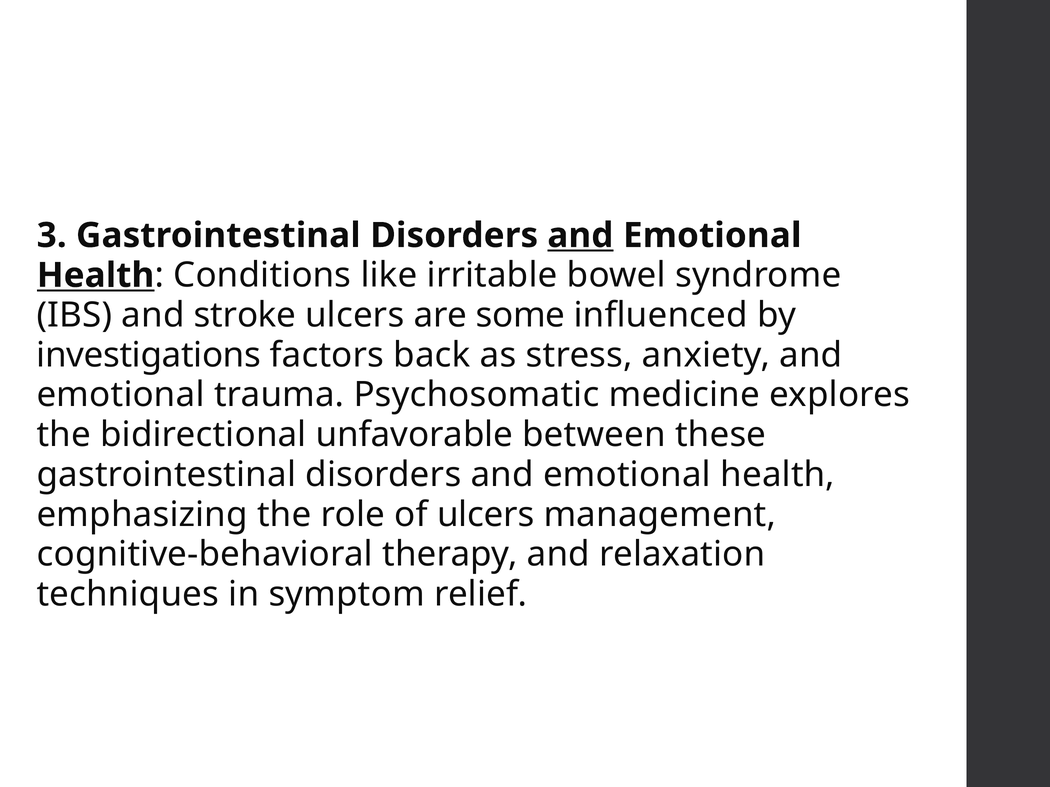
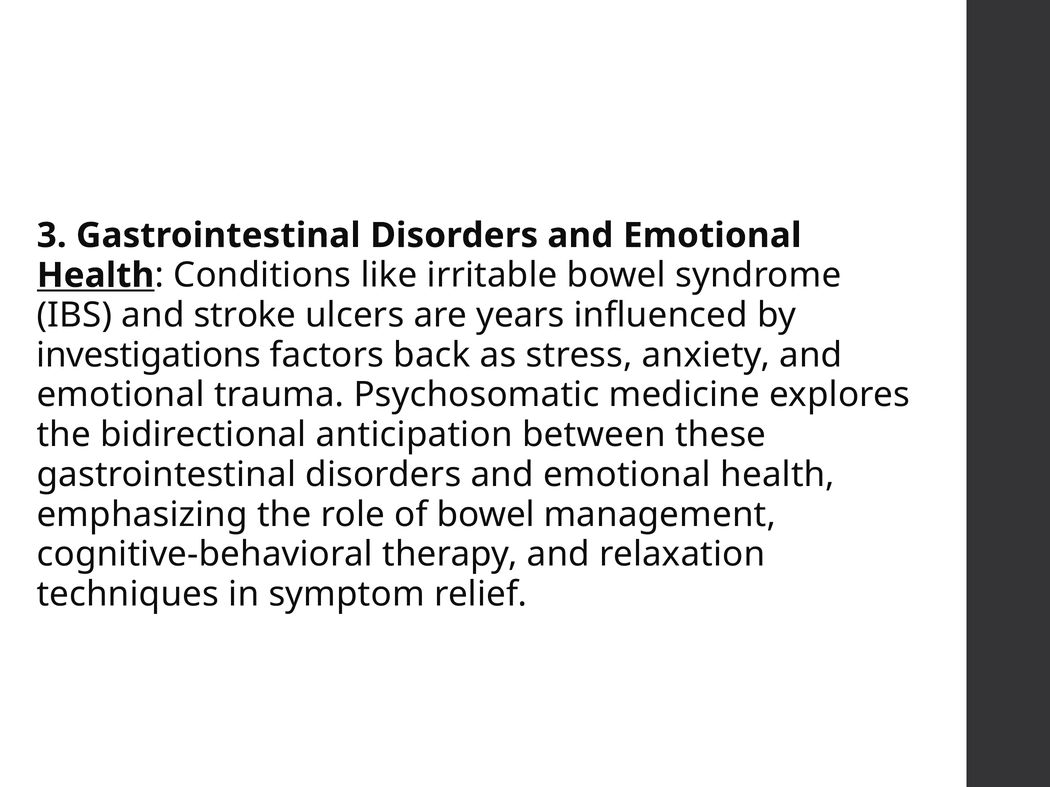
and at (580, 236) underline: present -> none
some: some -> years
unfavorable: unfavorable -> anticipation
of ulcers: ulcers -> bowel
